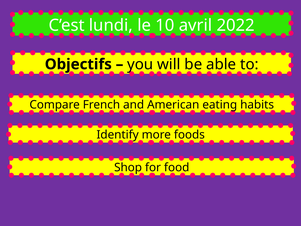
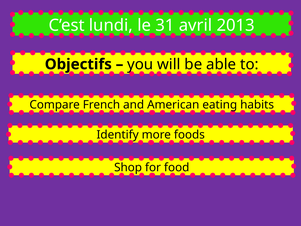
10: 10 -> 31
2022: 2022 -> 2013
